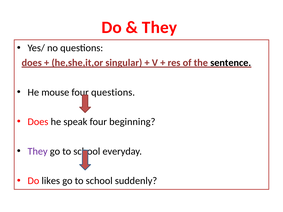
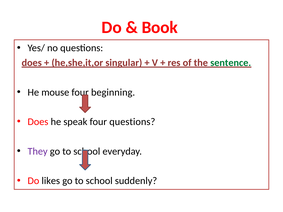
They at (160, 27): They -> Book
sentence colour: black -> green
questions at (113, 92): questions -> beginning
four beginning: beginning -> questions
